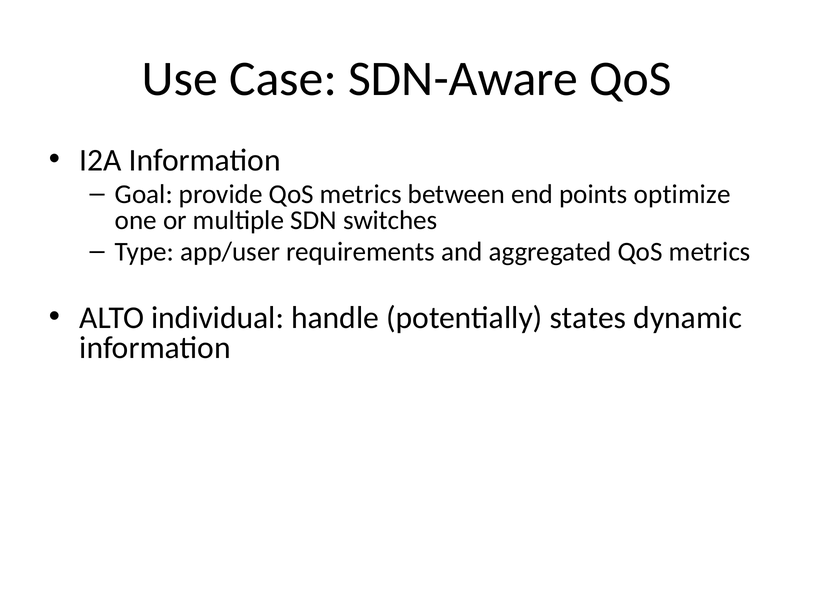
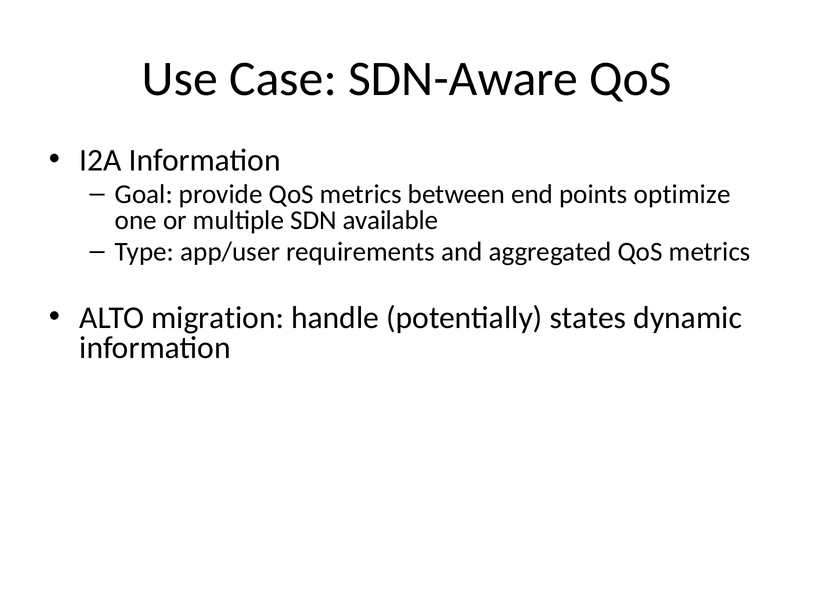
switches: switches -> available
individual: individual -> migration
